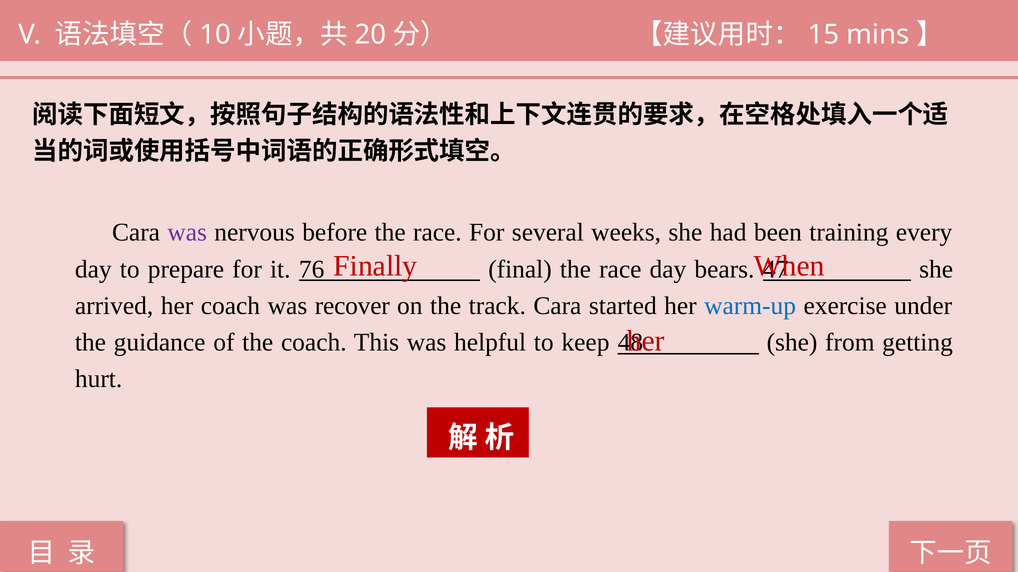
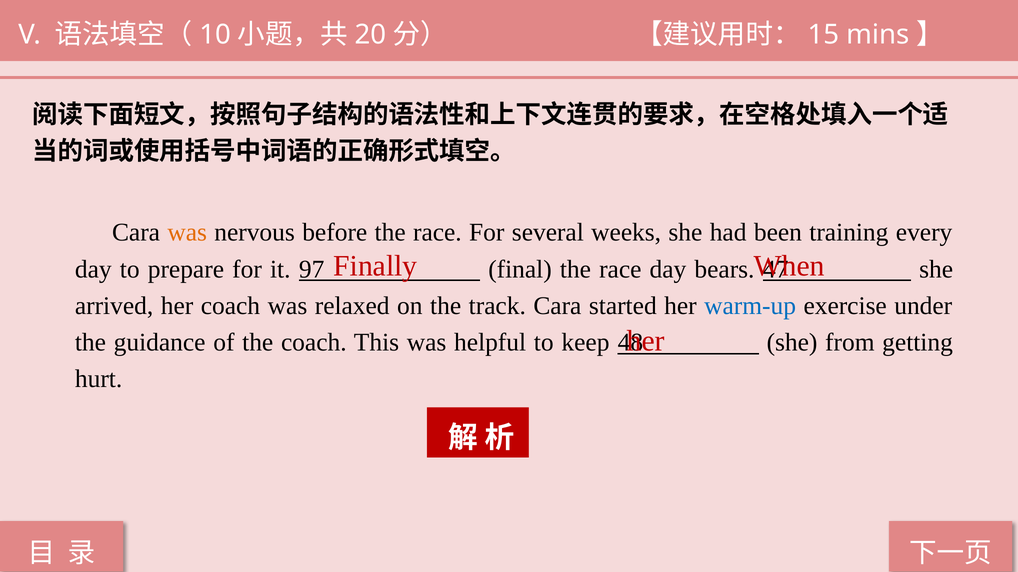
was at (187, 233) colour: purple -> orange
76: 76 -> 97
recover: recover -> relaxed
